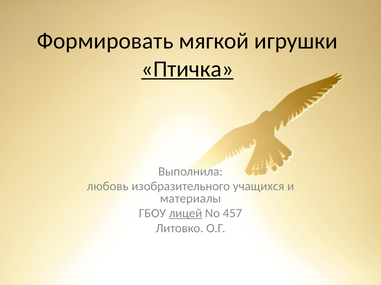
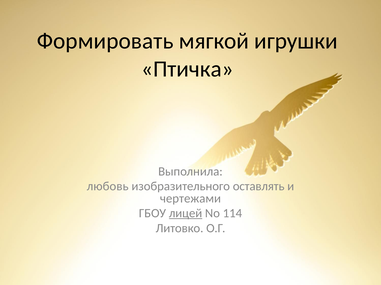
Птичка underline: present -> none
учащихся: учащихся -> оставлять
материалы: материалы -> чертежами
457: 457 -> 114
